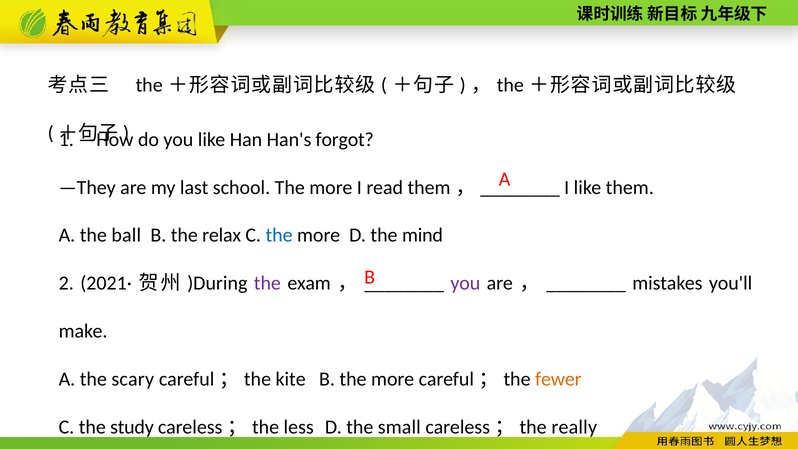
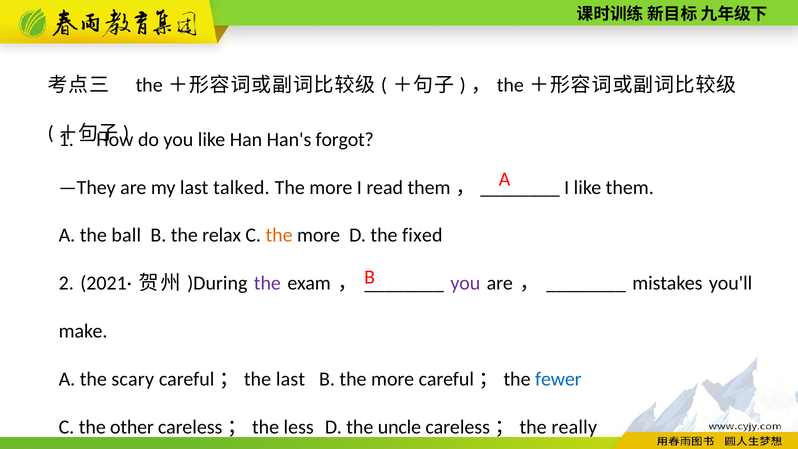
school: school -> talked
the at (279, 235) colour: blue -> orange
mind: mind -> fixed
careful；the kite: kite -> last
fewer colour: orange -> blue
study: study -> other
small: small -> uncle
